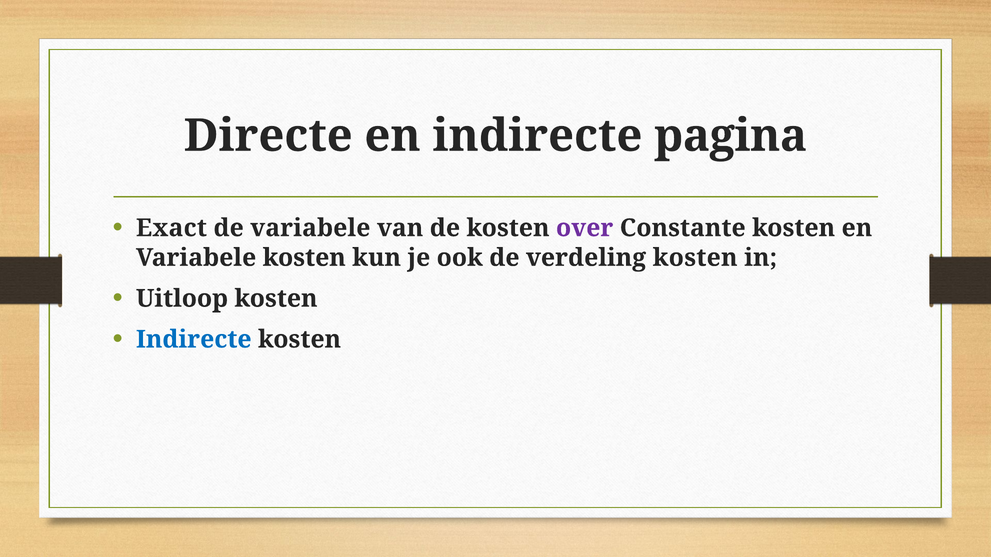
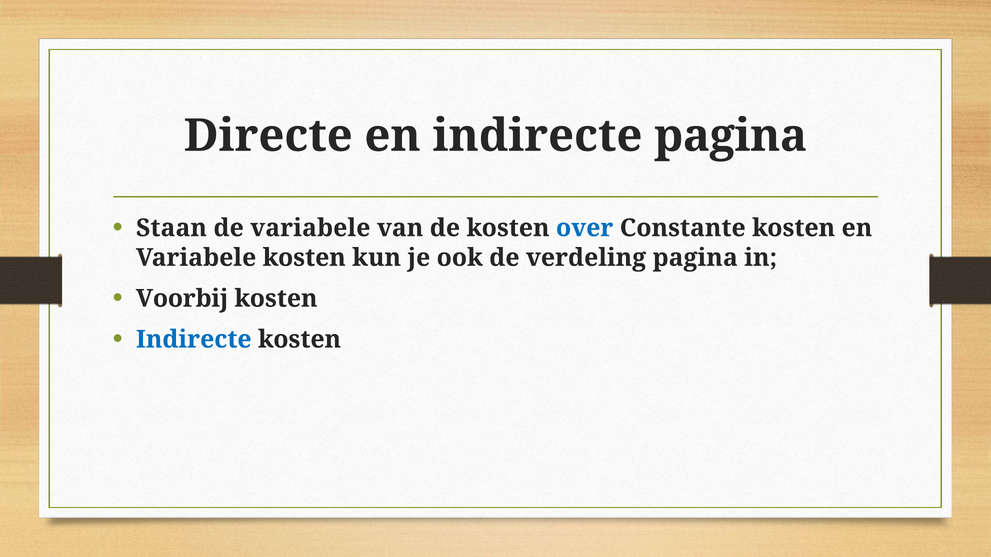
Exact: Exact -> Staan
over colour: purple -> blue
verdeling kosten: kosten -> pagina
Uitloop: Uitloop -> Voorbij
